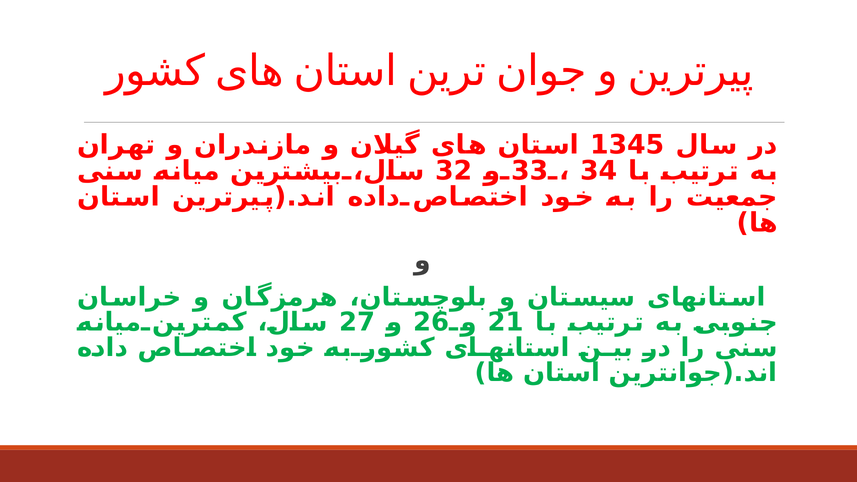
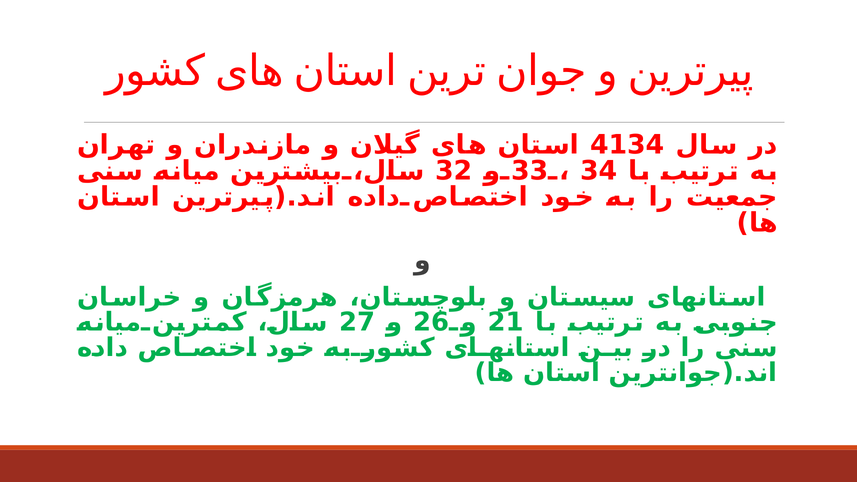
1345: 1345 -> 4134
